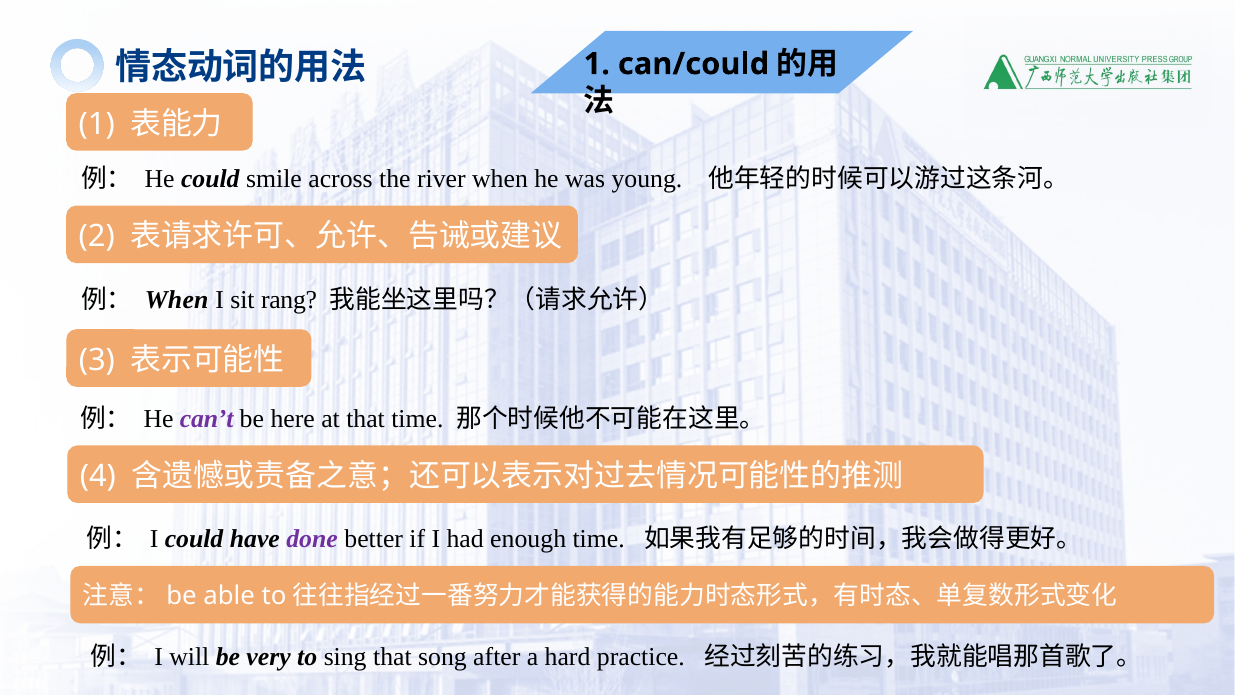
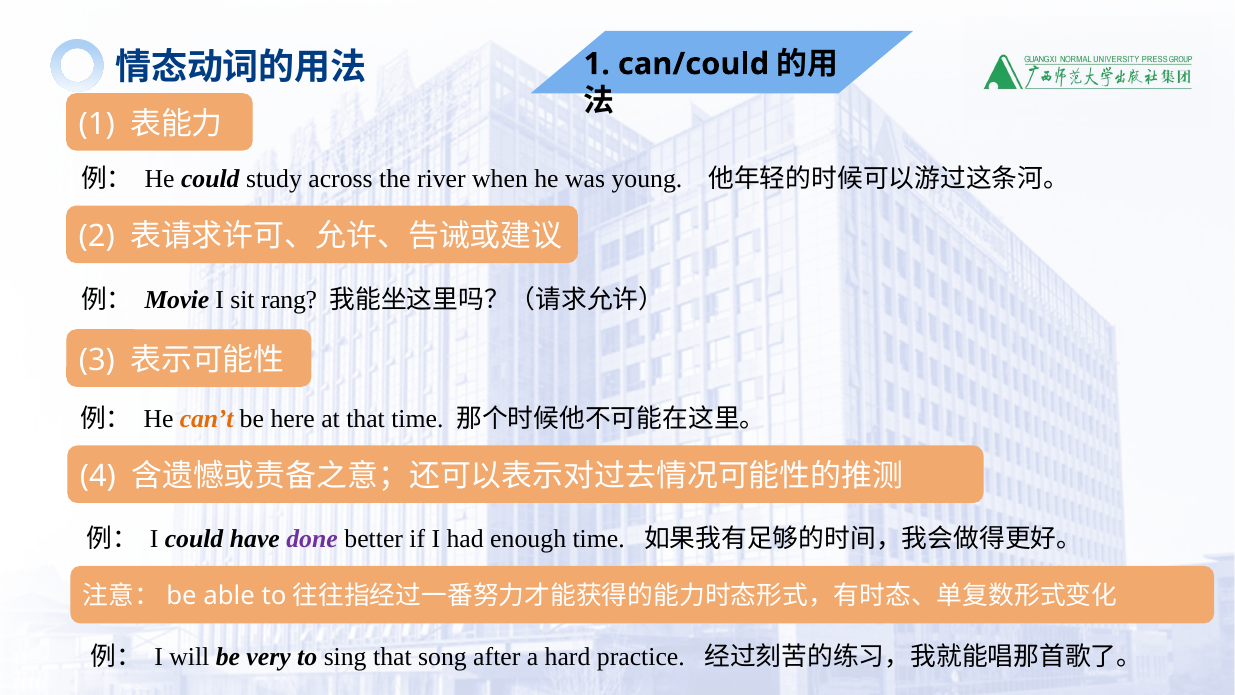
smile: smile -> study
When at (177, 300): When -> Movie
can’t colour: purple -> orange
